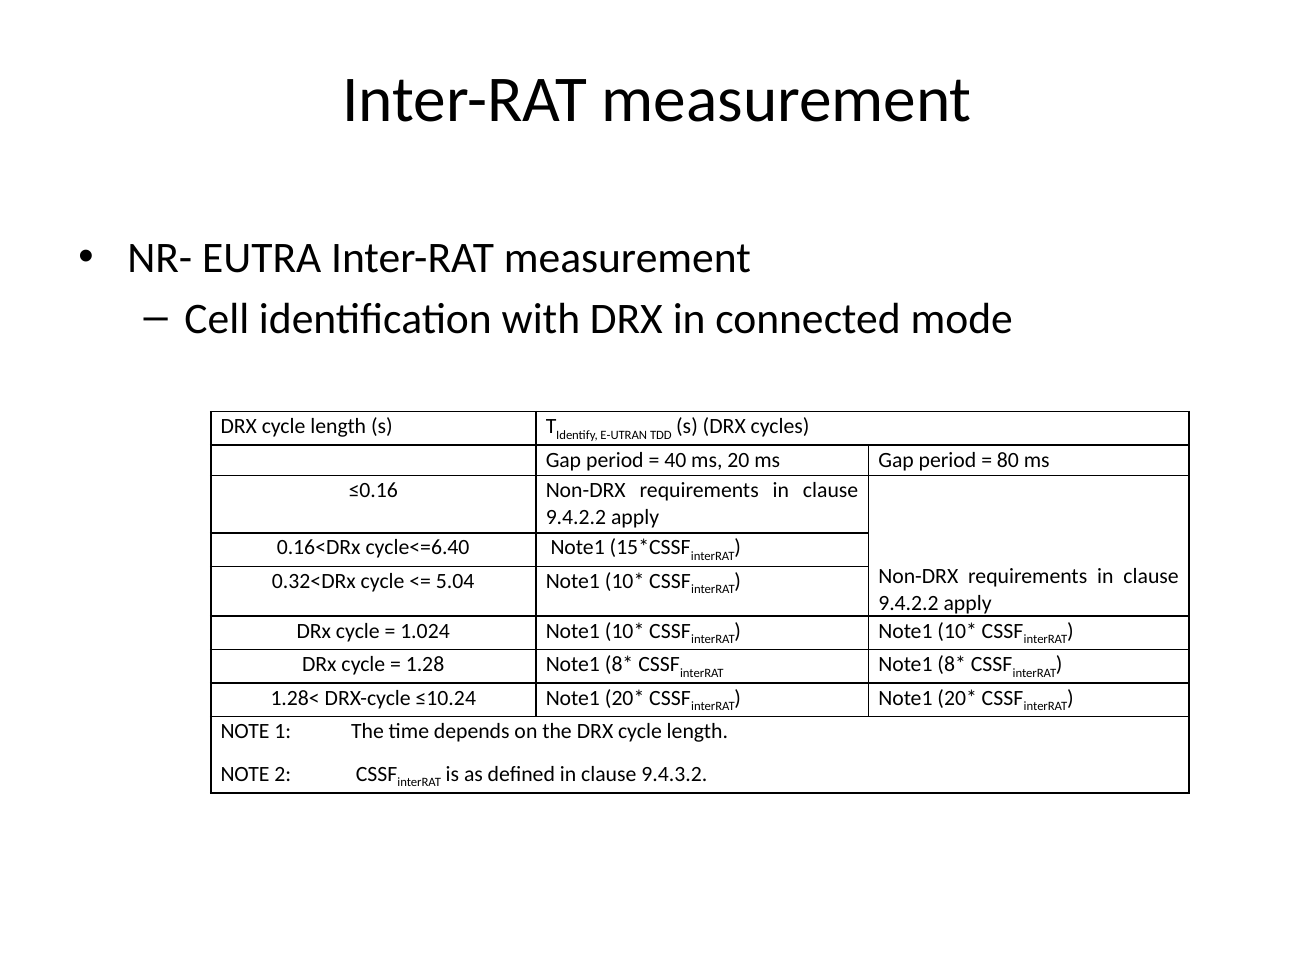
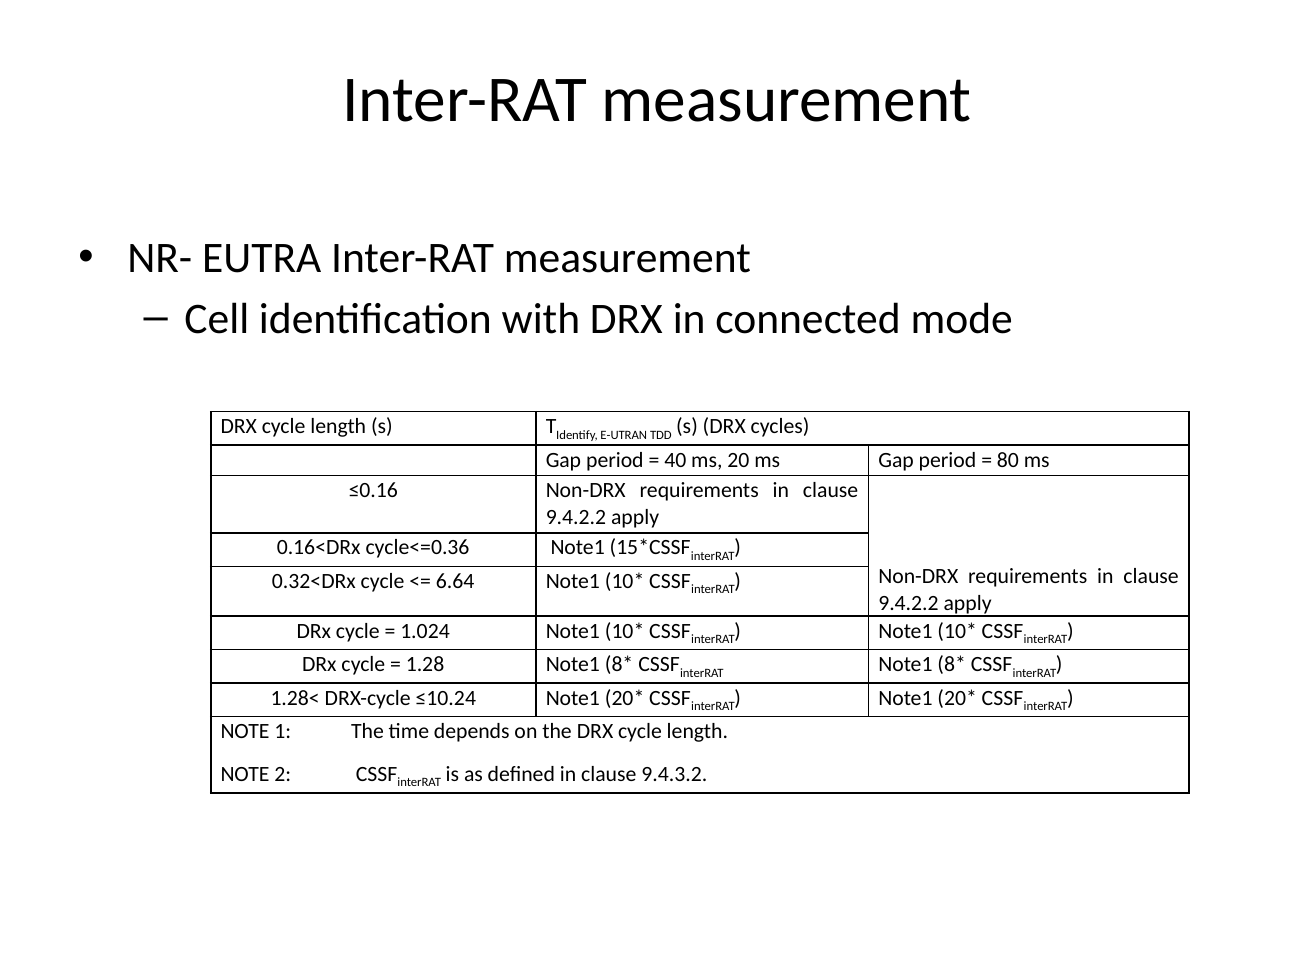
cycle<=6.40: cycle<=6.40 -> cycle<=0.36
5.04: 5.04 -> 6.64
